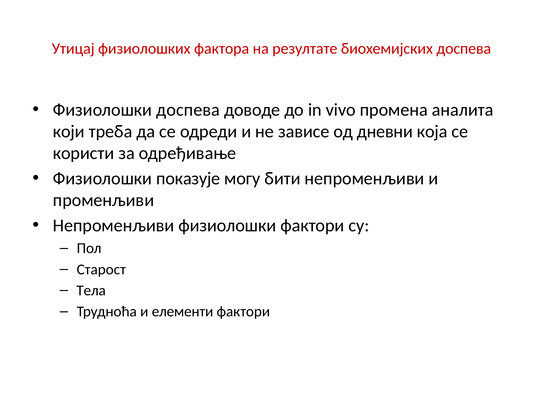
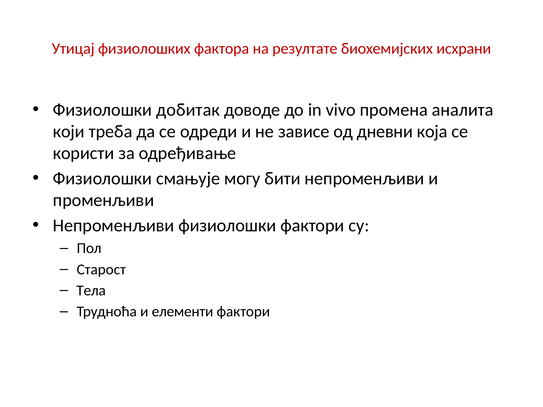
биохемијских доспева: доспева -> исхрани
Физиолошки доспева: доспева -> добитак
показује: показује -> смањује
